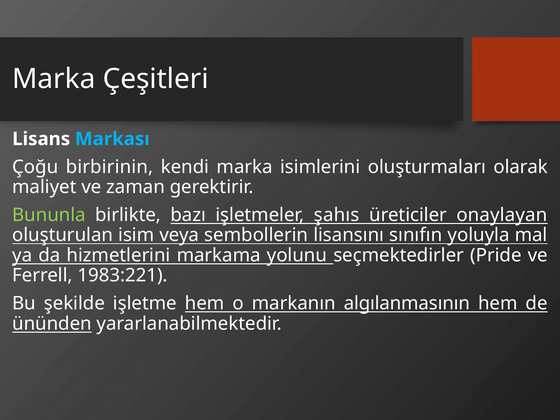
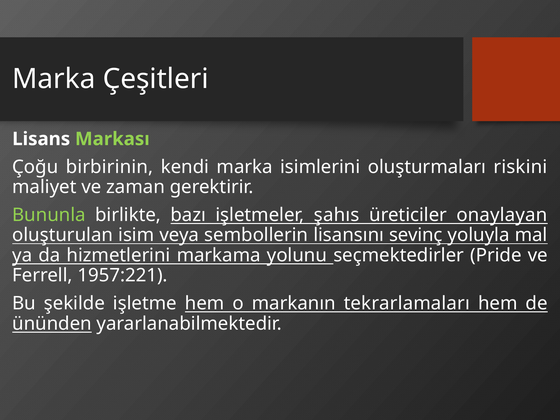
Markası colour: light blue -> light green
olarak: olarak -> riskini
sınıfın: sınıfın -> sevinç
1983:221: 1983:221 -> 1957:221
algılanmasının: algılanmasının -> tekrarlamaları
